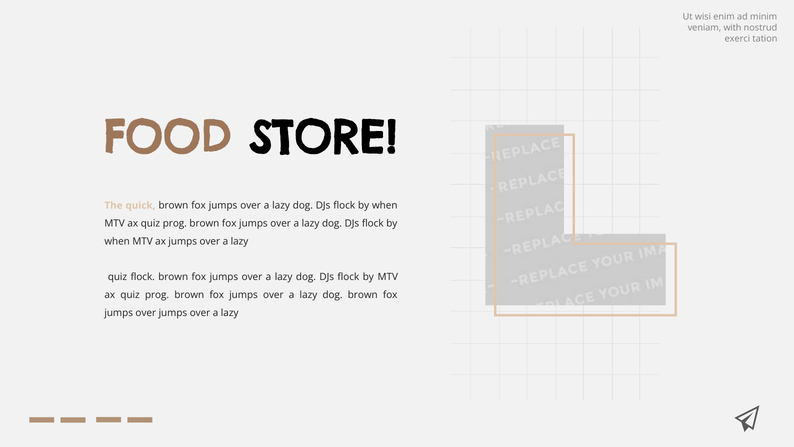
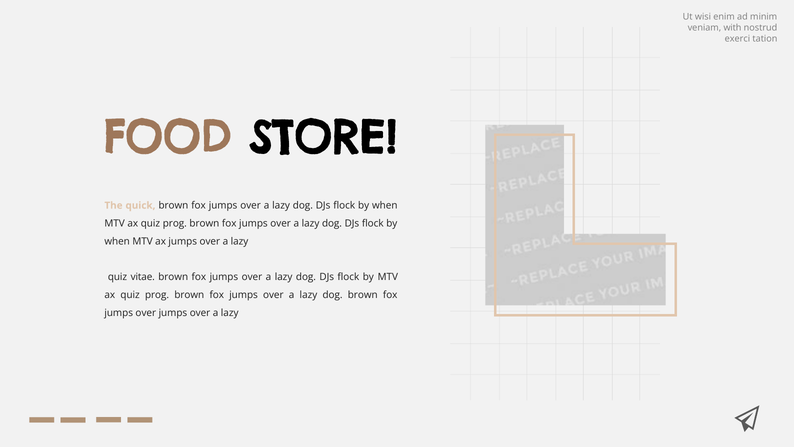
quiz flock: flock -> vitae
